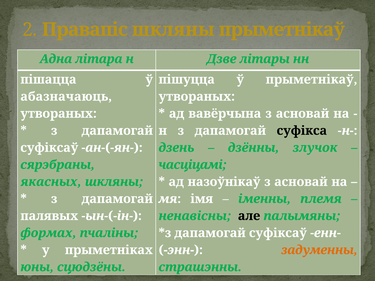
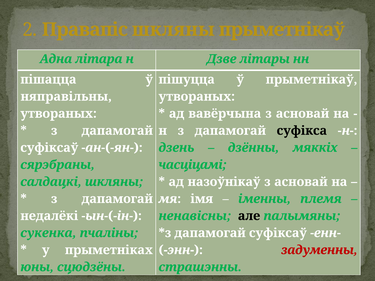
абазначаюць: абазначаюць -> няправільны
злучок: злучок -> мяккіх
якасных: якасных -> салдацкі
палявых: палявых -> недалёкі
формах: формах -> сукенка
задуменны colour: orange -> red
